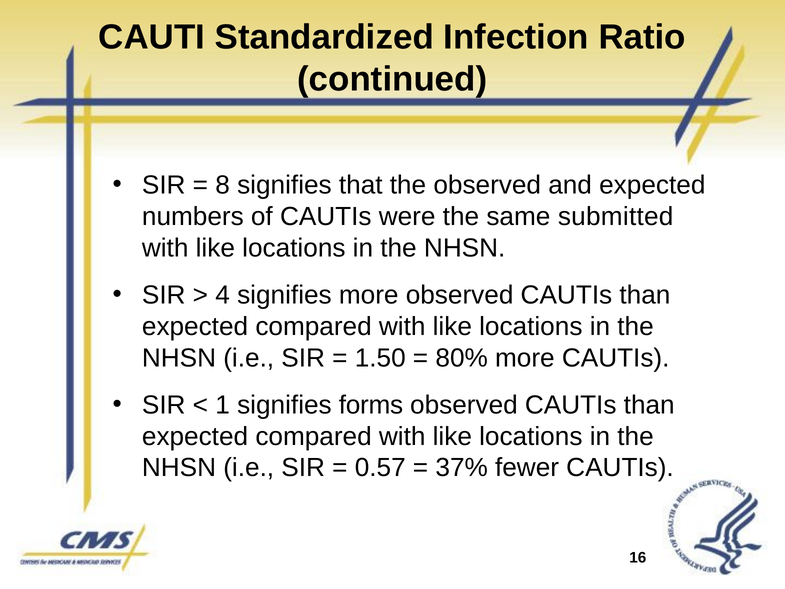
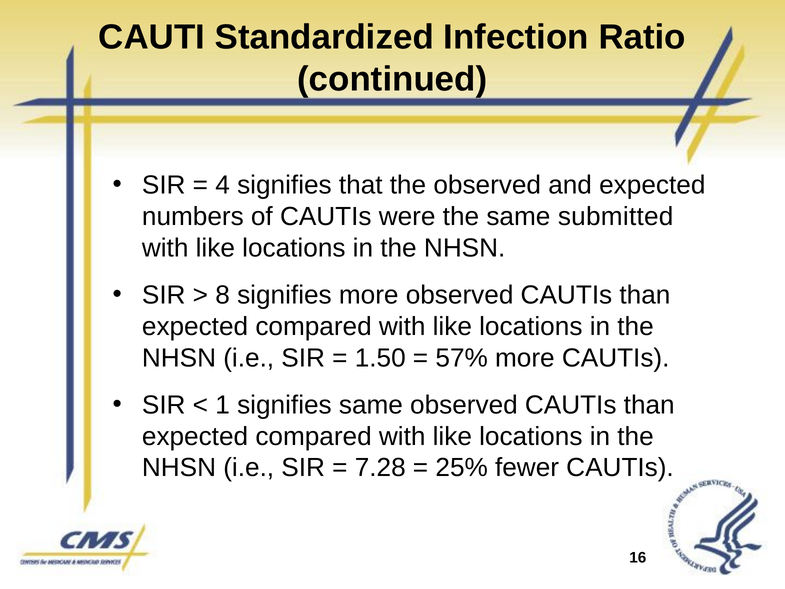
8: 8 -> 4
4: 4 -> 8
80%: 80% -> 57%
signifies forms: forms -> same
0.57: 0.57 -> 7.28
37%: 37% -> 25%
